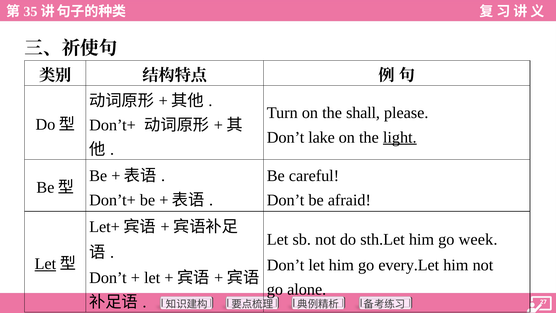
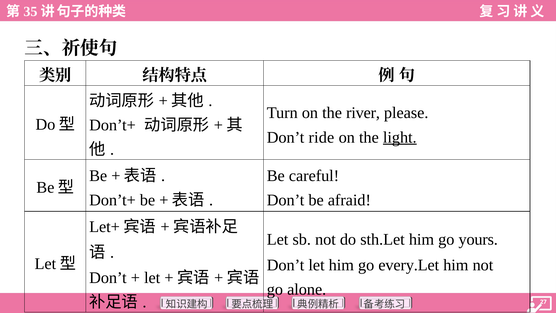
shall: shall -> river
lake: lake -> ride
week: week -> yours
Let at (45, 264) underline: present -> none
